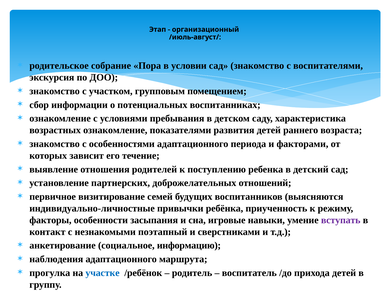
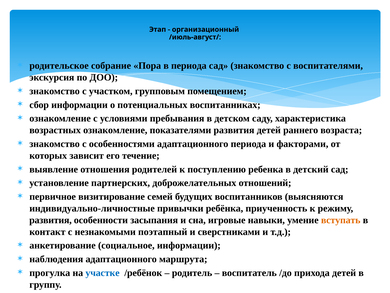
в условии: условии -> периода
факторы at (50, 220): факторы -> развития
вступать colour: purple -> orange
социальное информацию: информацию -> информации
